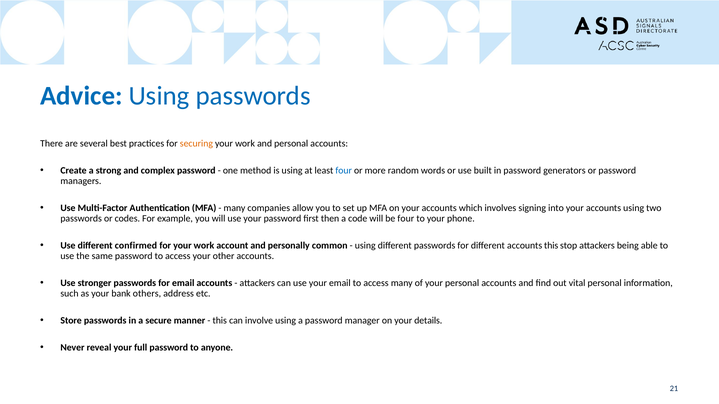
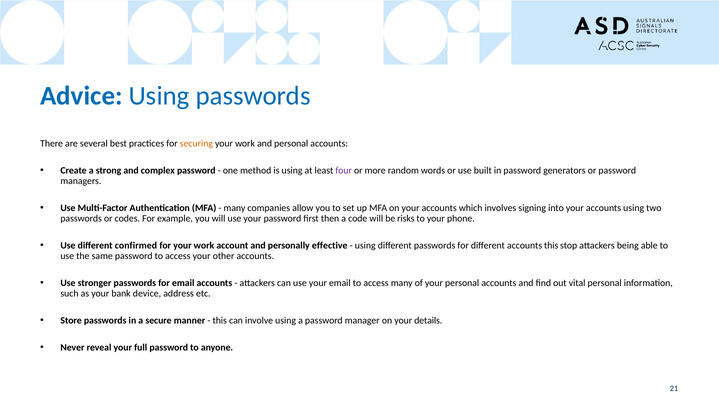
four at (344, 171) colour: blue -> purple
be four: four -> risks
common: common -> effective
others: others -> device
